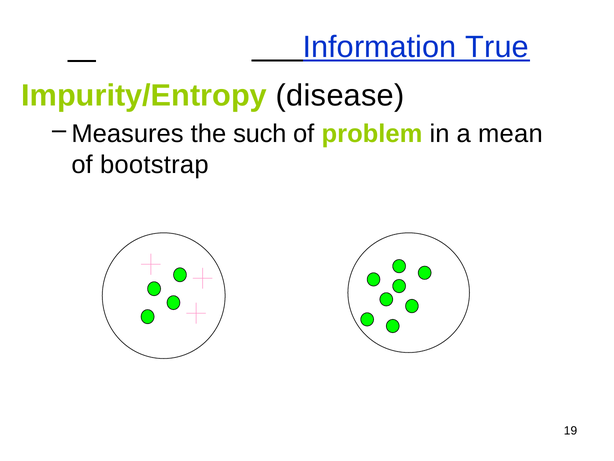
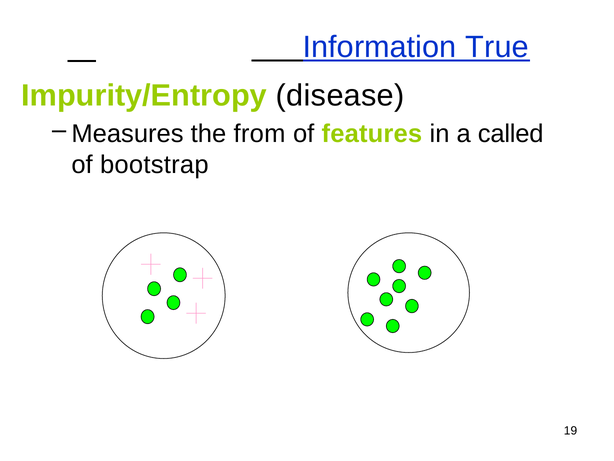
such: such -> from
problem: problem -> features
mean: mean -> called
